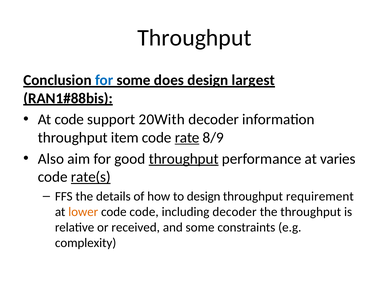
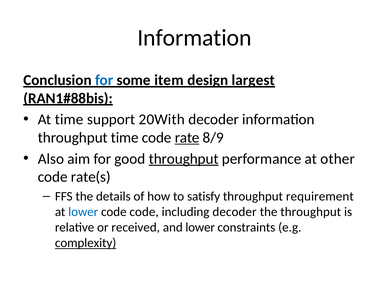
Throughput at (194, 38): Throughput -> Information
does: does -> item
At code: code -> time
throughput item: item -> time
varies: varies -> other
rate(s underline: present -> none
to design: design -> satisfy
lower at (83, 212) colour: orange -> blue
and some: some -> lower
complexity underline: none -> present
